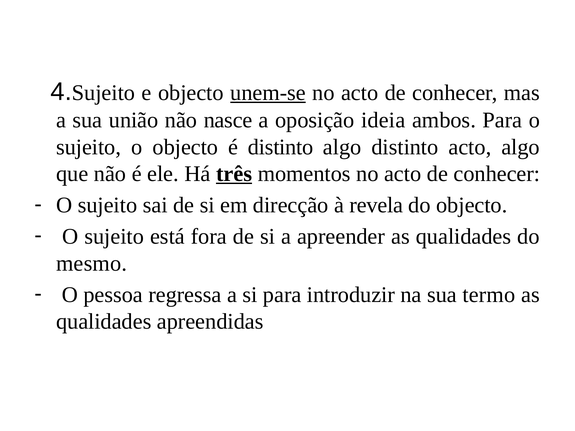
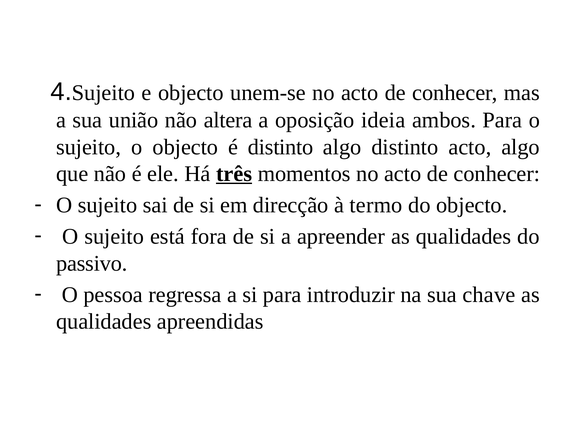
unem-se underline: present -> none
nasce: nasce -> altera
revela: revela -> termo
mesmo: mesmo -> passivo
termo: termo -> chave
